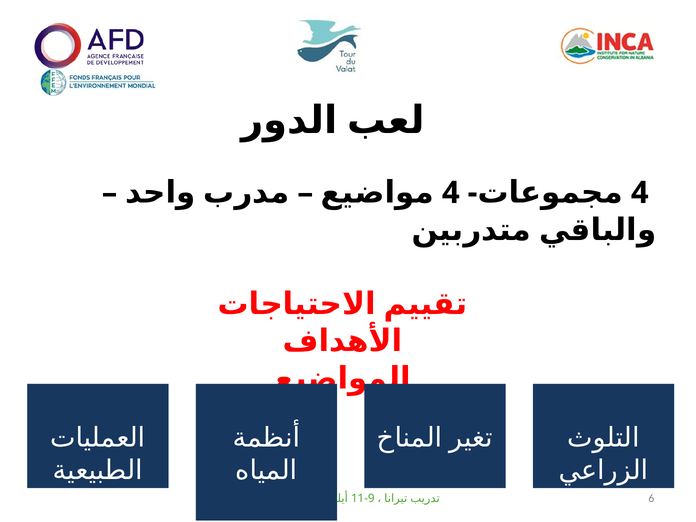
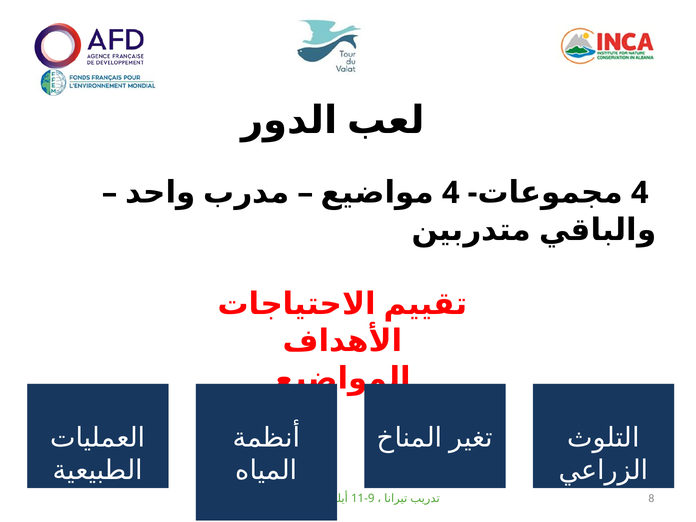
6: 6 -> 8
